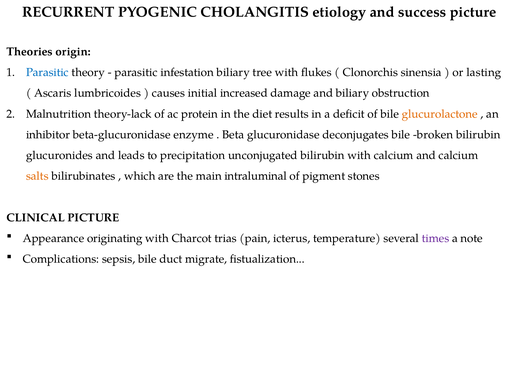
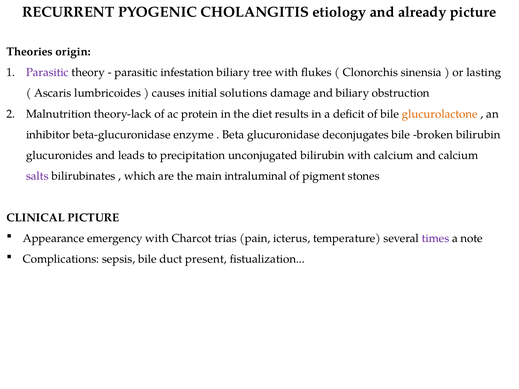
success: success -> already
Parasitic at (47, 73) colour: blue -> purple
increased: increased -> solutions
salts colour: orange -> purple
originating: originating -> emergency
migrate: migrate -> present
